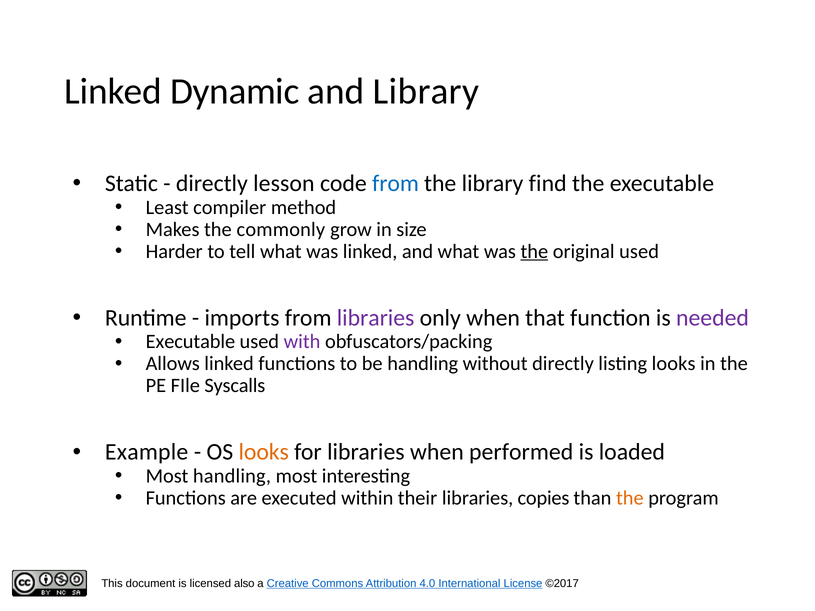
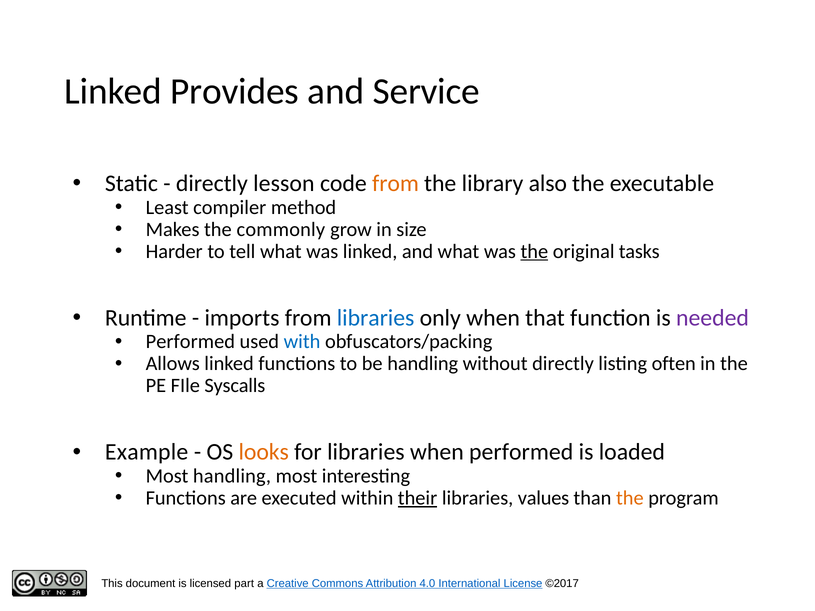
Dynamic: Dynamic -> Provides
and Library: Library -> Service
from at (395, 184) colour: blue -> orange
find: find -> also
original used: used -> tasks
libraries at (376, 318) colour: purple -> blue
Executable at (190, 342): Executable -> Performed
with colour: purple -> blue
listing looks: looks -> often
their underline: none -> present
copies: copies -> values
also: also -> part
